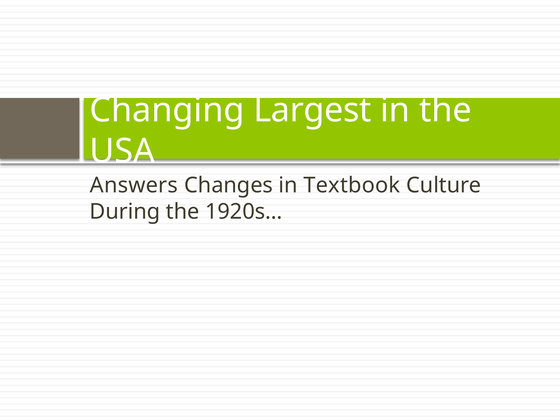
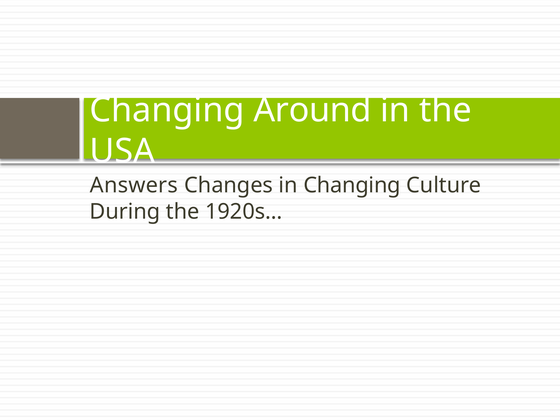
Largest: Largest -> Around
in Textbook: Textbook -> Changing
